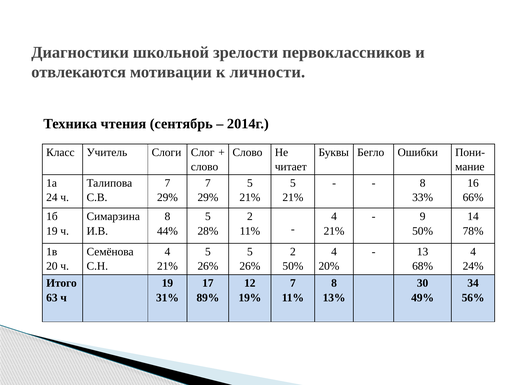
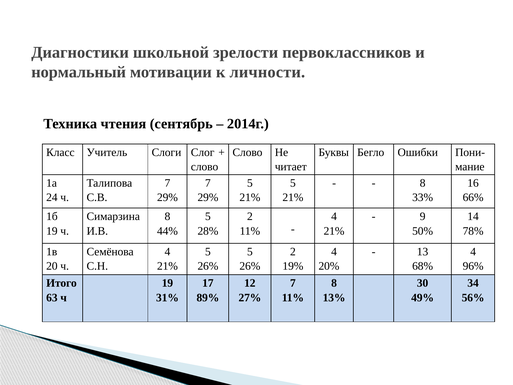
отвлекаются: отвлекаются -> нормальный
50% at (293, 266): 50% -> 19%
24%: 24% -> 96%
19%: 19% -> 27%
